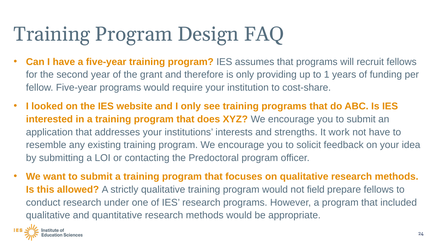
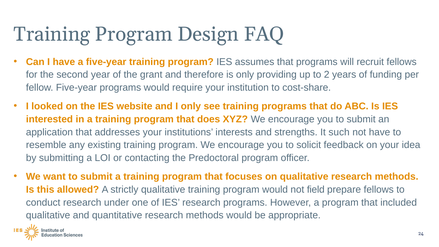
1: 1 -> 2
work: work -> such
